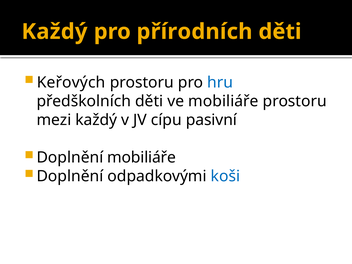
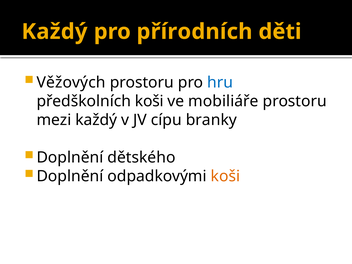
Keřových: Keřových -> Věžových
předškolních děti: děti -> koši
pasivní: pasivní -> branky
Doplnění mobiliáře: mobiliáře -> dětského
koši at (225, 176) colour: blue -> orange
